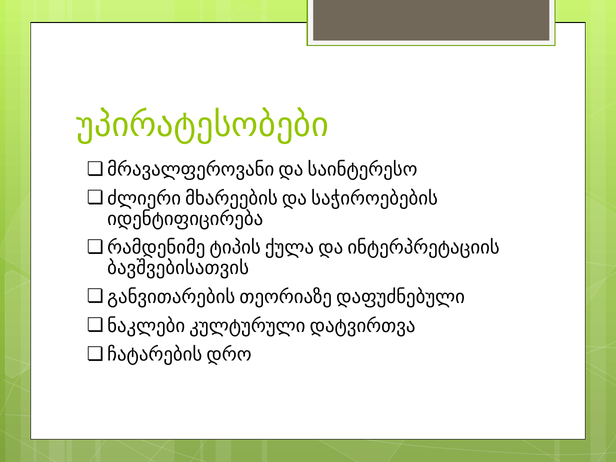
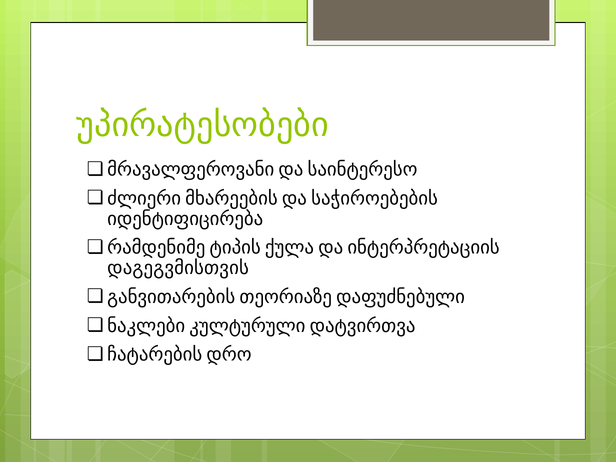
ბავშვებისათვის: ბავშვებისათვის -> დაგეგვმისთვის
